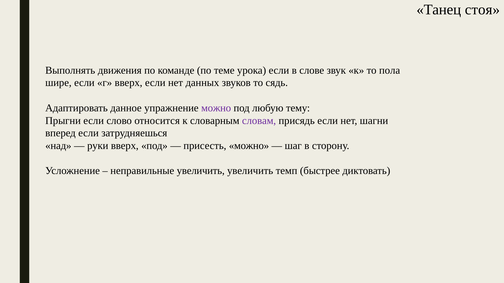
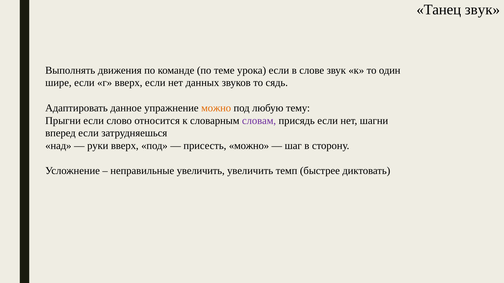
Танец стоя: стоя -> звук
пола: пола -> один
можно at (216, 108) colour: purple -> orange
